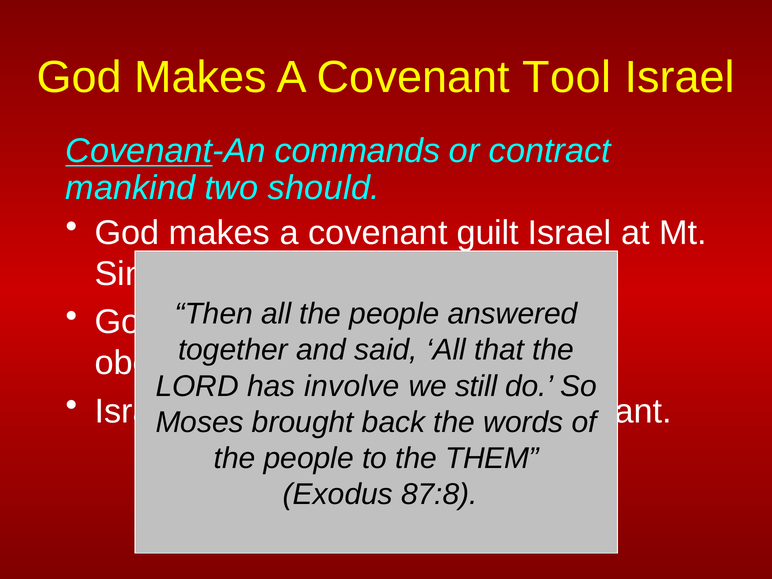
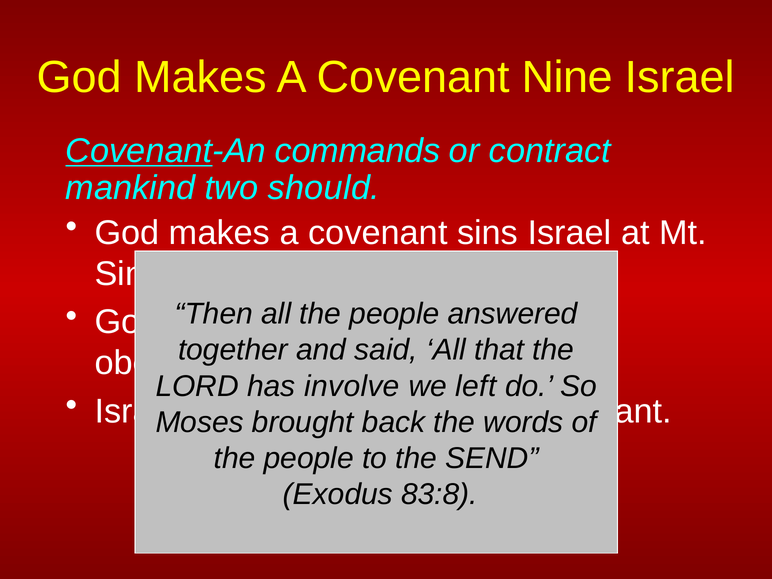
Tool: Tool -> Nine
guilt: guilt -> sins
still: still -> left
THEM: THEM -> SEND
87:8: 87:8 -> 83:8
